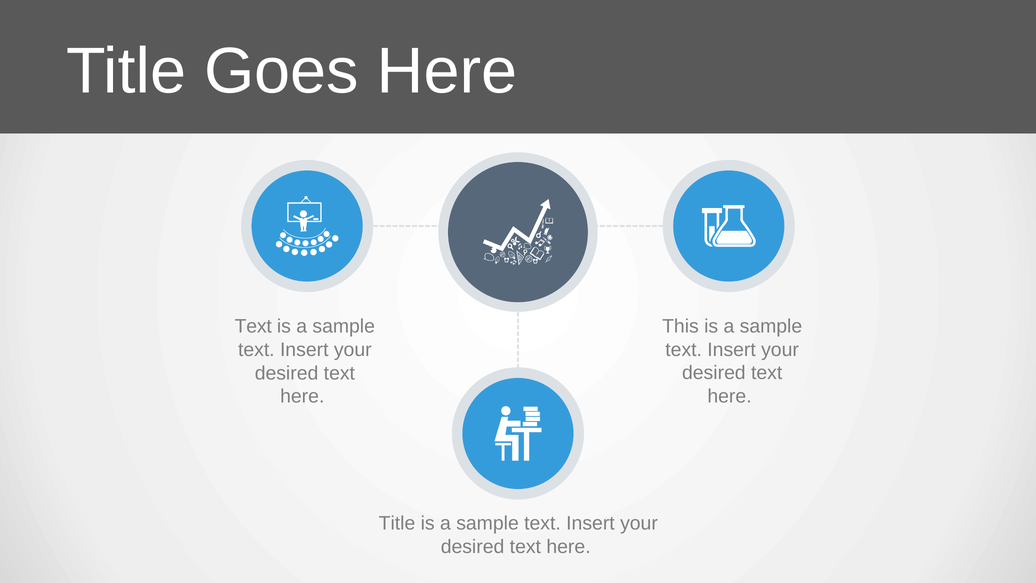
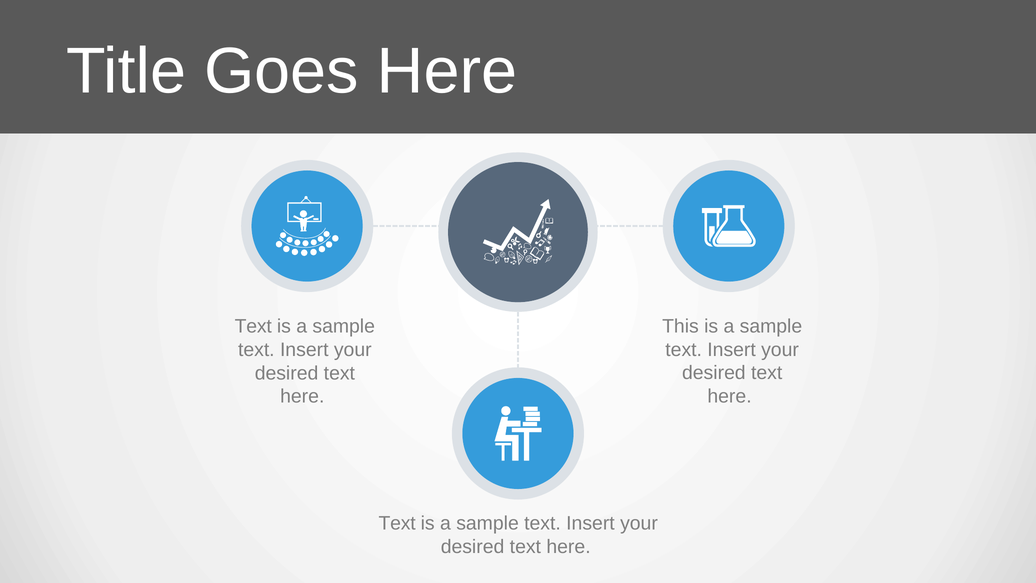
Title at (397, 523): Title -> Text
